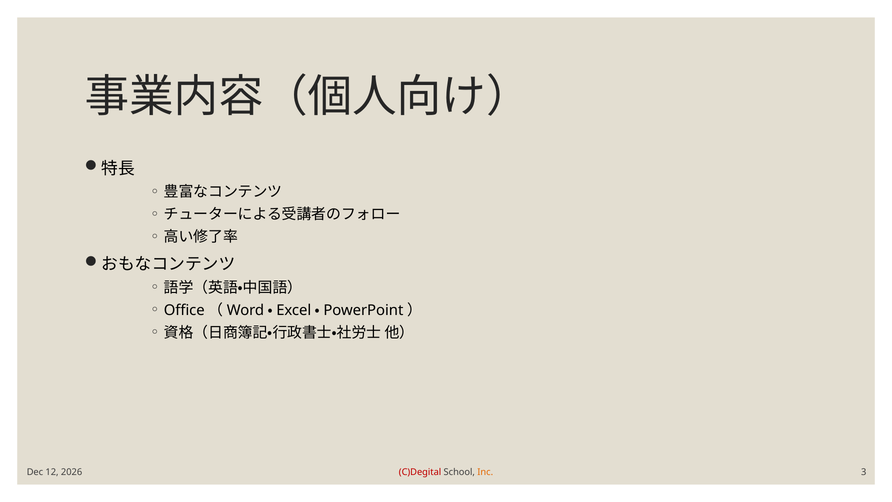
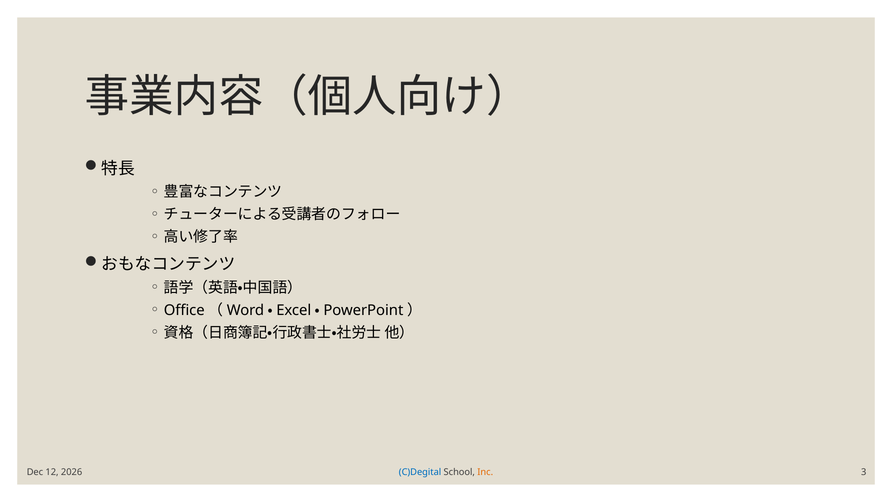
C)Degital colour: red -> blue
